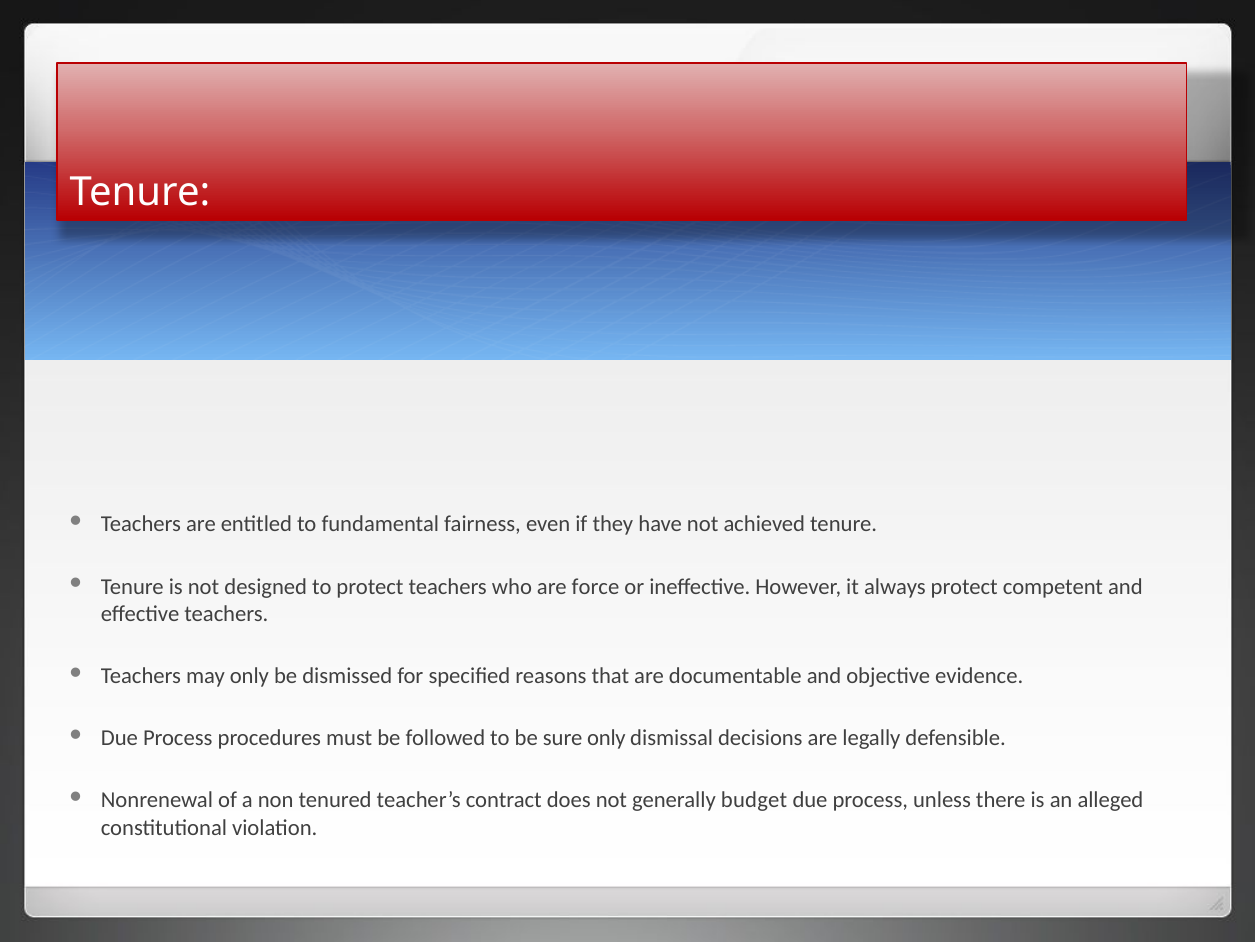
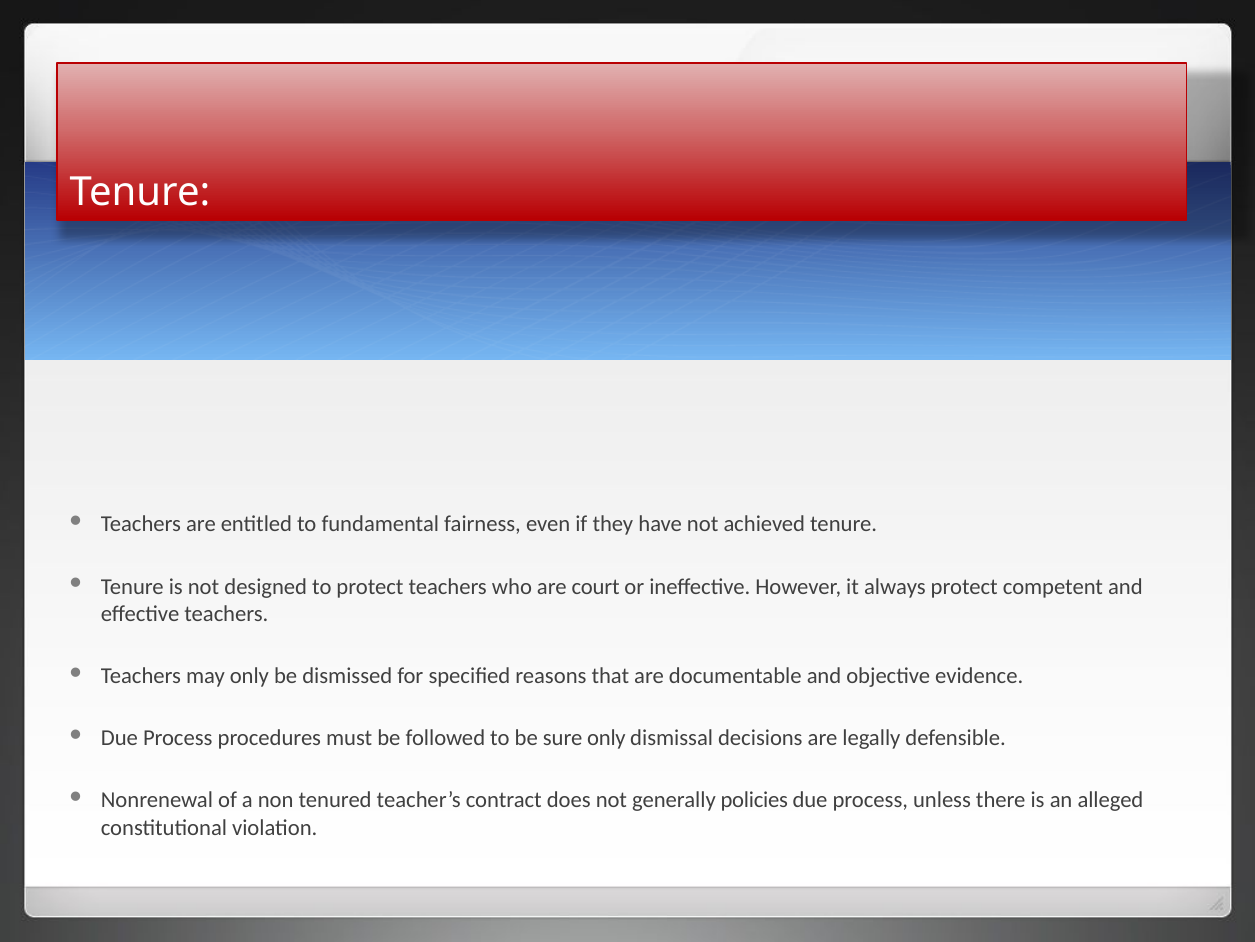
force: force -> court
budget: budget -> policies
